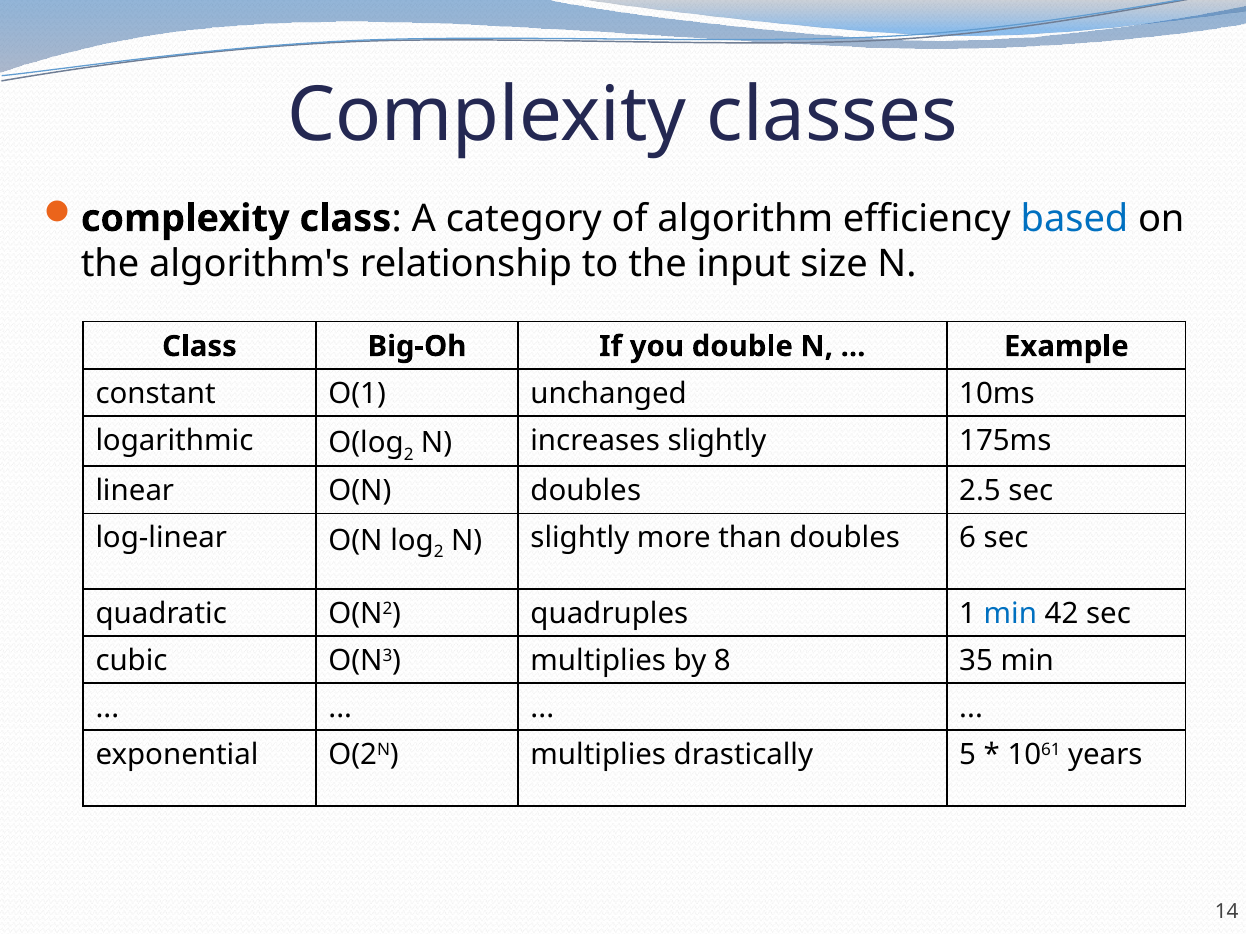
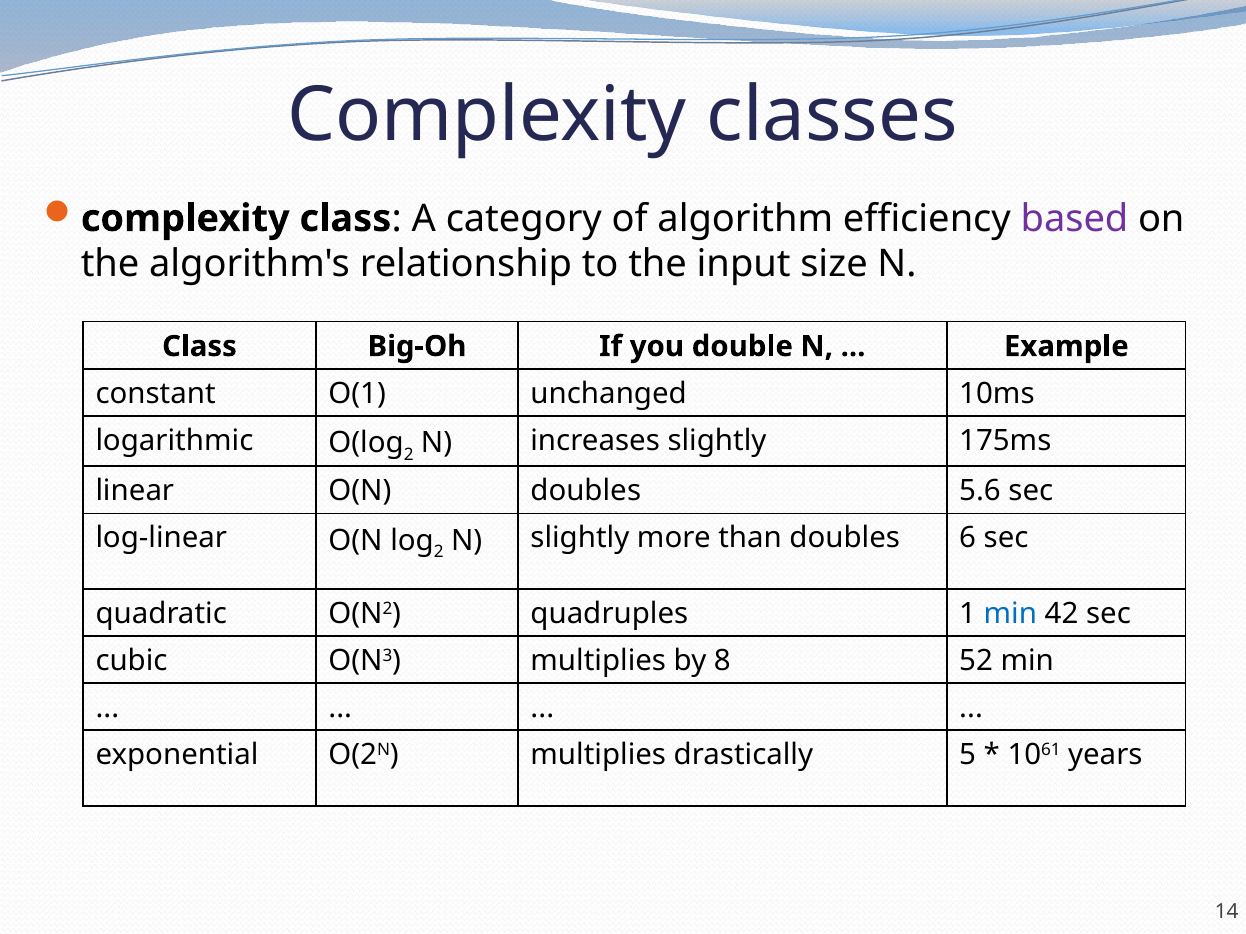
based colour: blue -> purple
2.5: 2.5 -> 5.6
35: 35 -> 52
